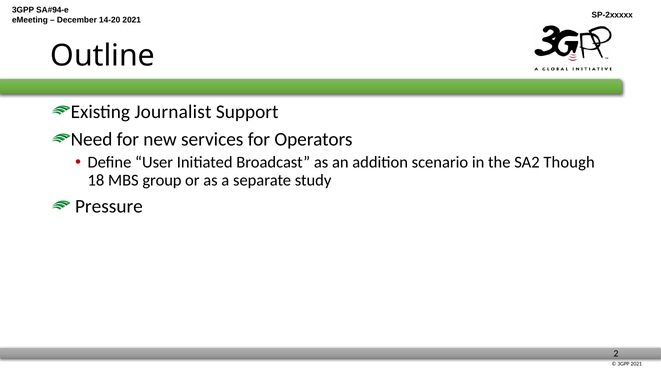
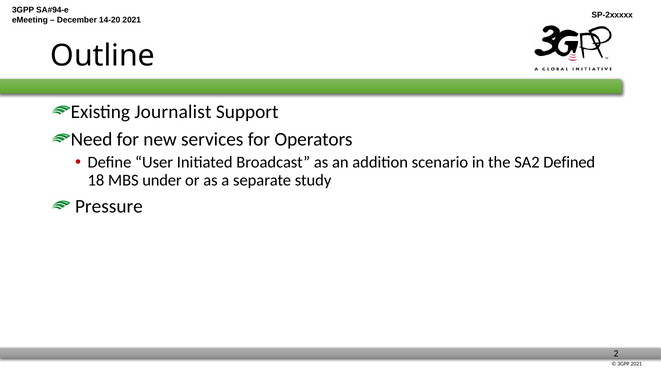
Though: Though -> Defined
group: group -> under
